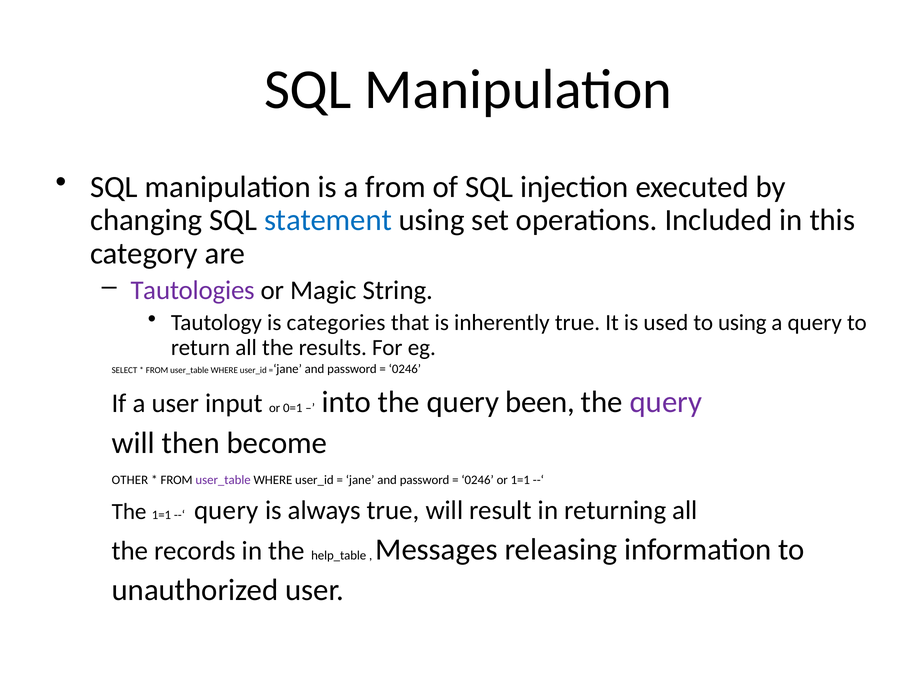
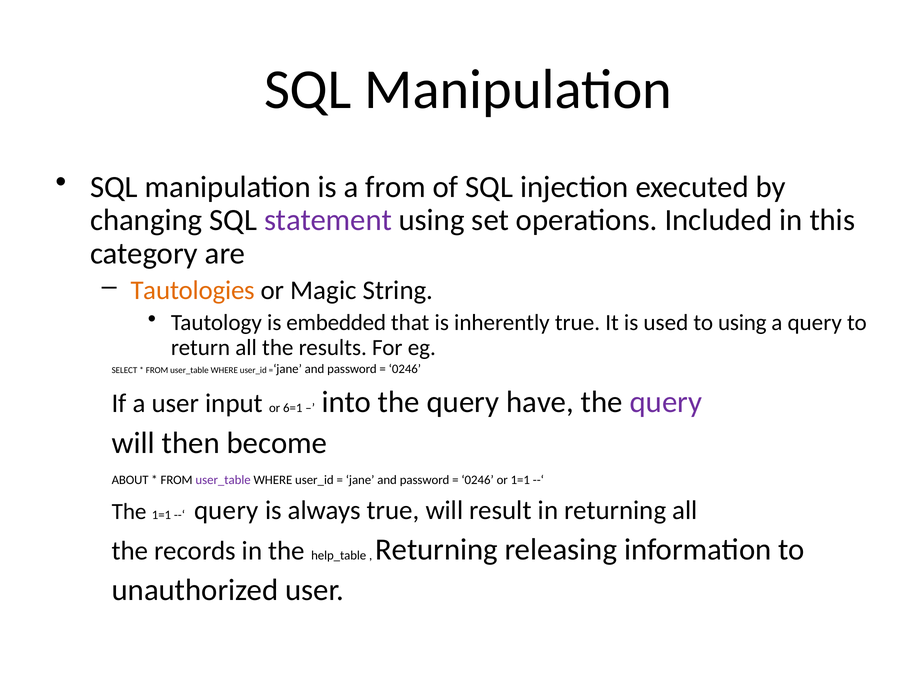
statement colour: blue -> purple
Tautologies colour: purple -> orange
categories: categories -> embedded
0=1: 0=1 -> 6=1
been: been -> have
OTHER: OTHER -> ABOUT
Messages at (436, 550): Messages -> Returning
